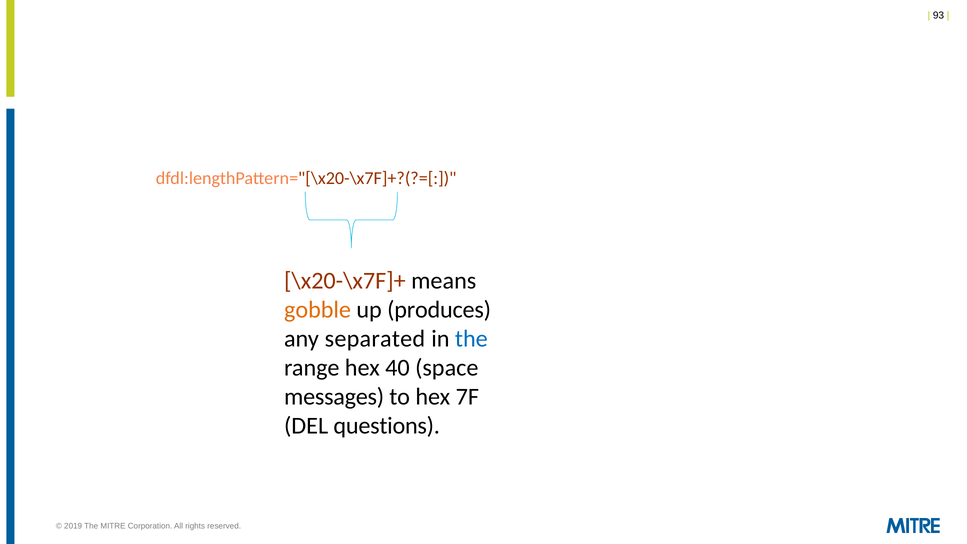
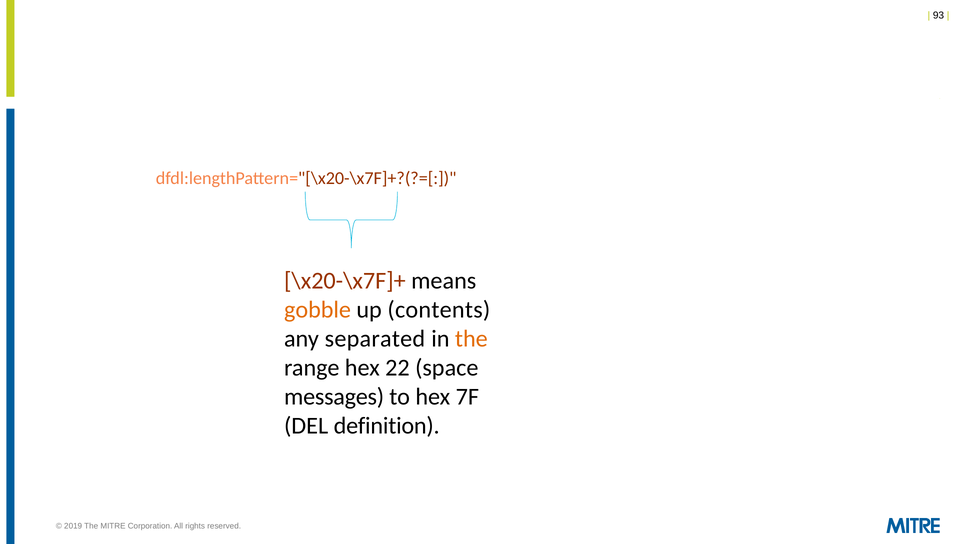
produces: produces -> contents
the at (471, 339) colour: blue -> orange
40: 40 -> 22
questions: questions -> definition
